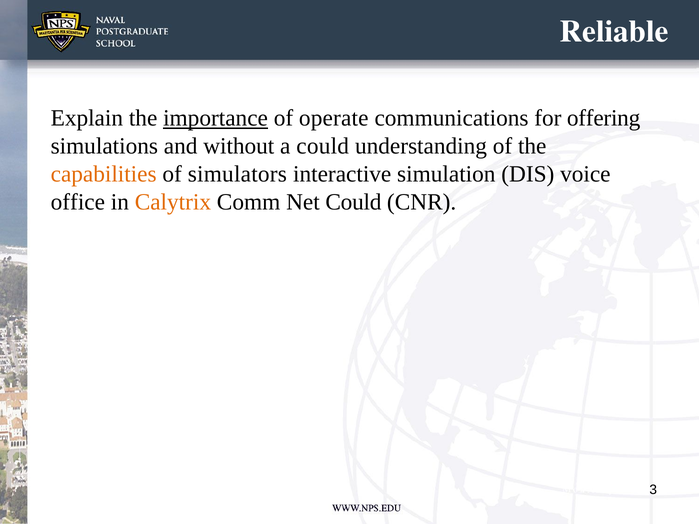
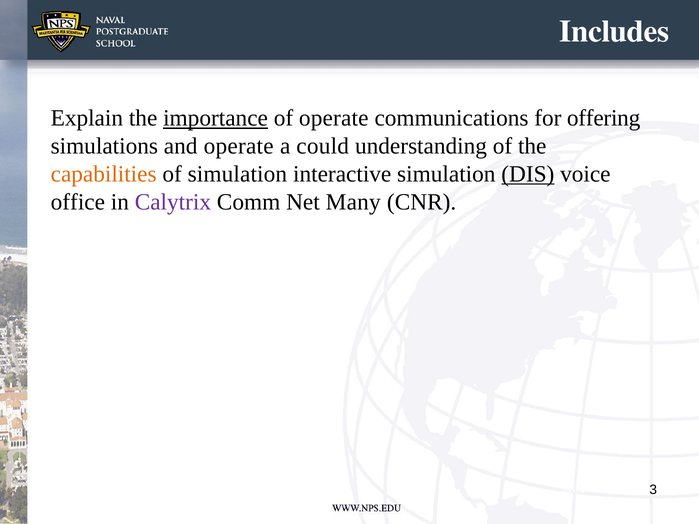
Reliable: Reliable -> Includes
and without: without -> operate
of simulators: simulators -> simulation
DIS underline: none -> present
Calytrix colour: orange -> purple
Net Could: Could -> Many
